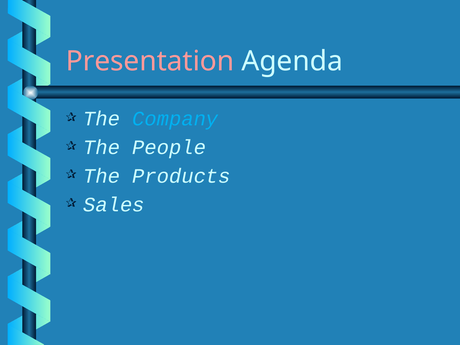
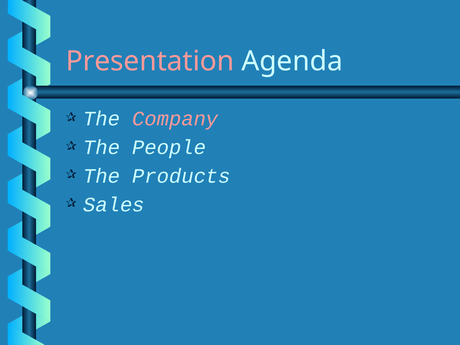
Company colour: light blue -> pink
